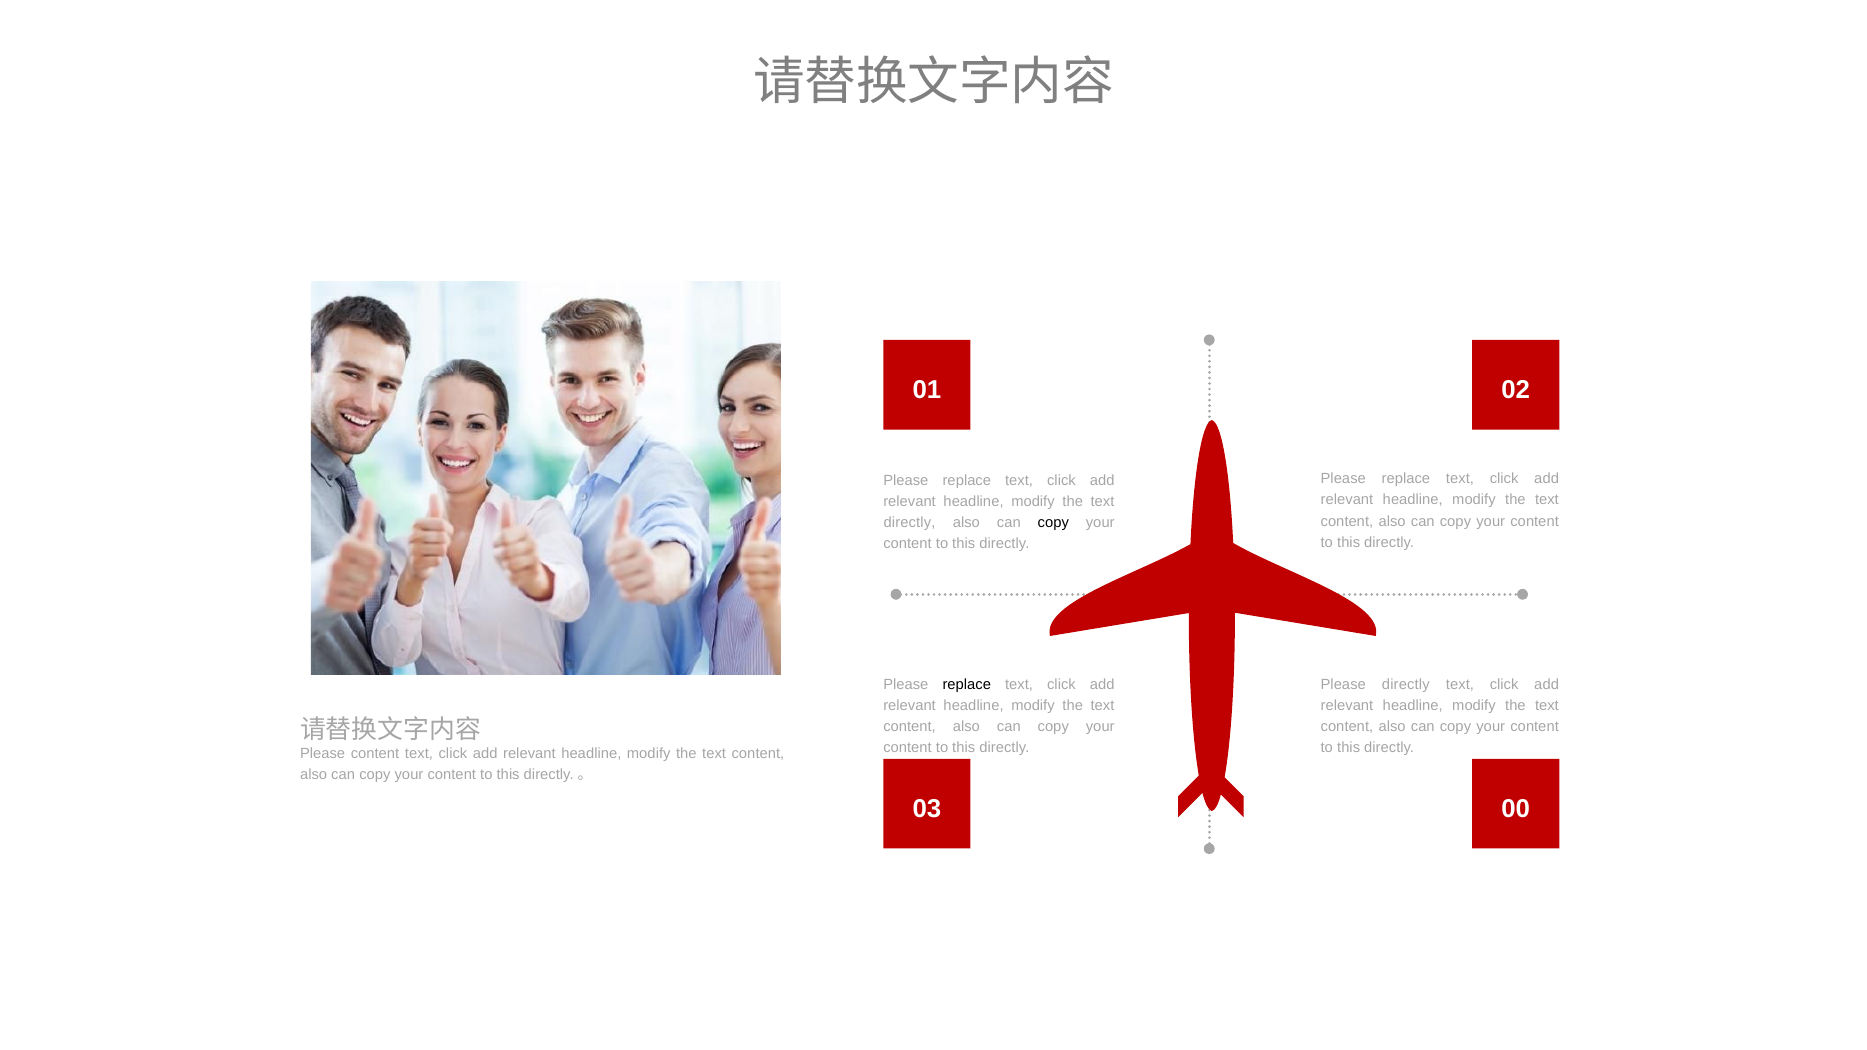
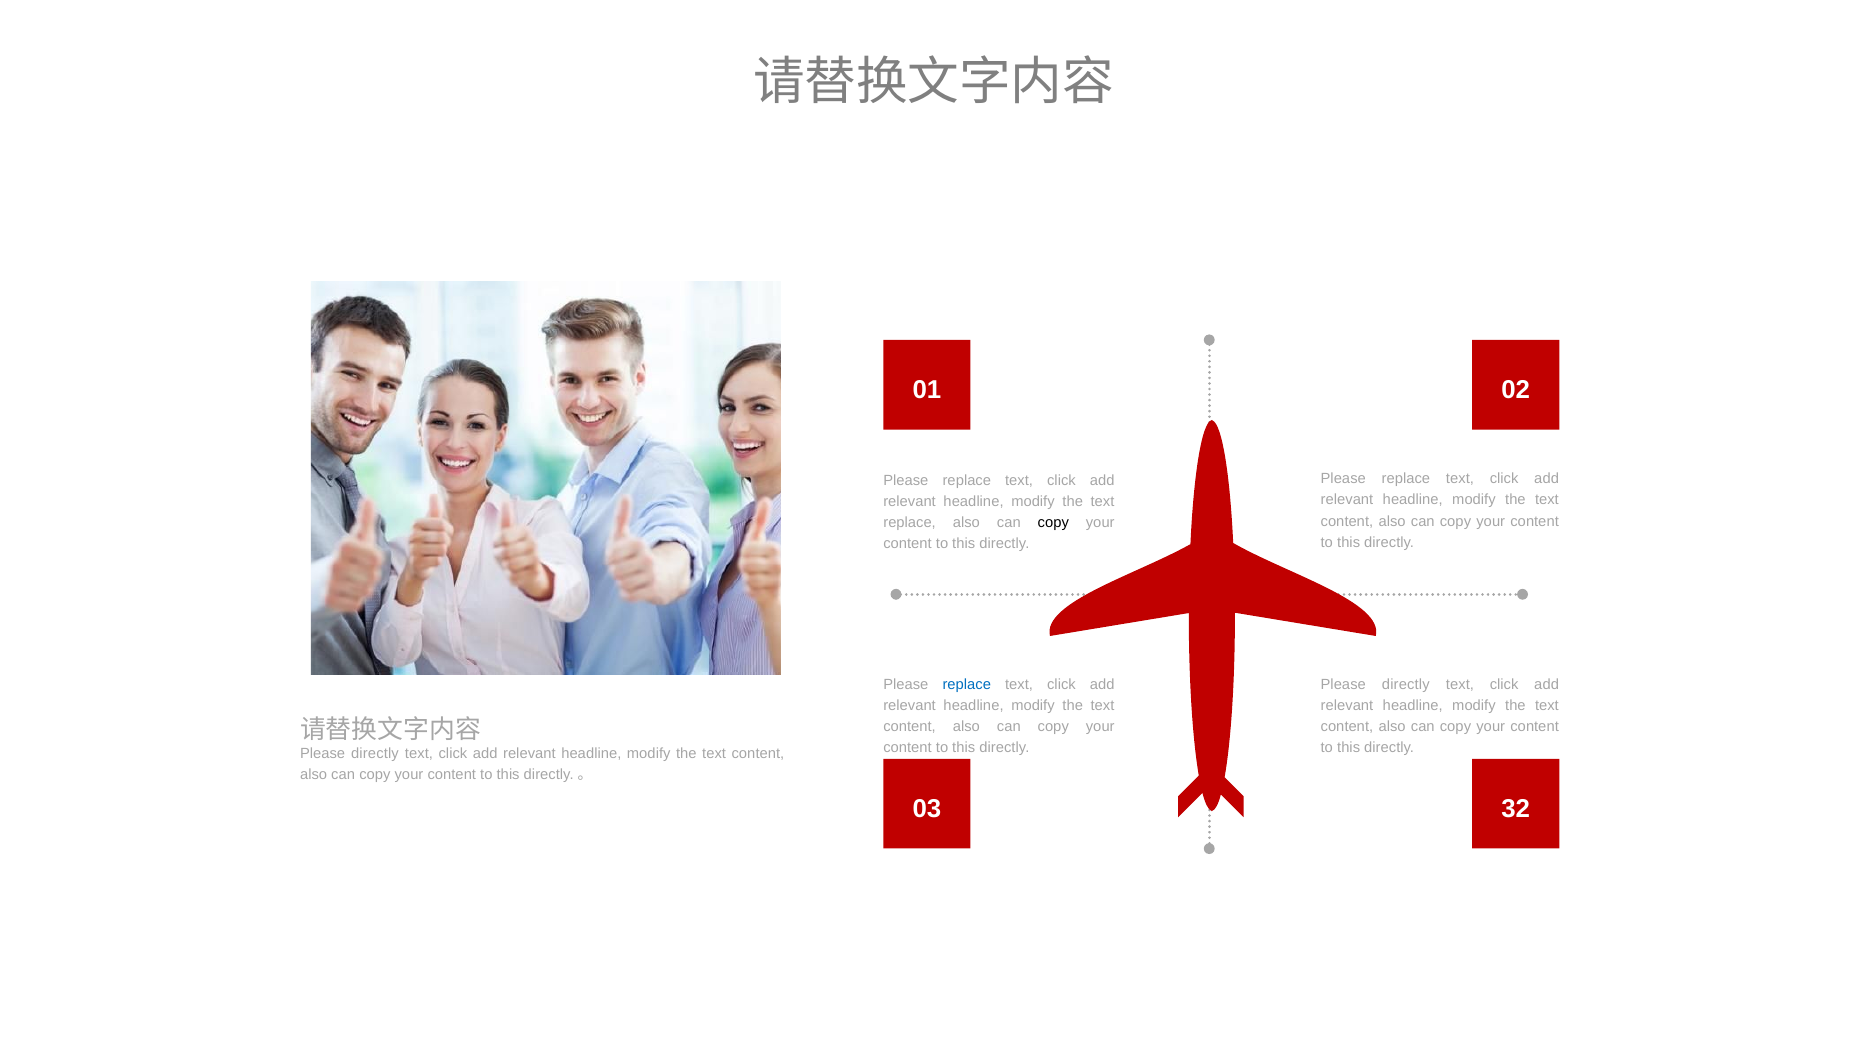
directly at (909, 523): directly -> replace
replace at (967, 684) colour: black -> blue
content at (375, 754): content -> directly
00: 00 -> 32
